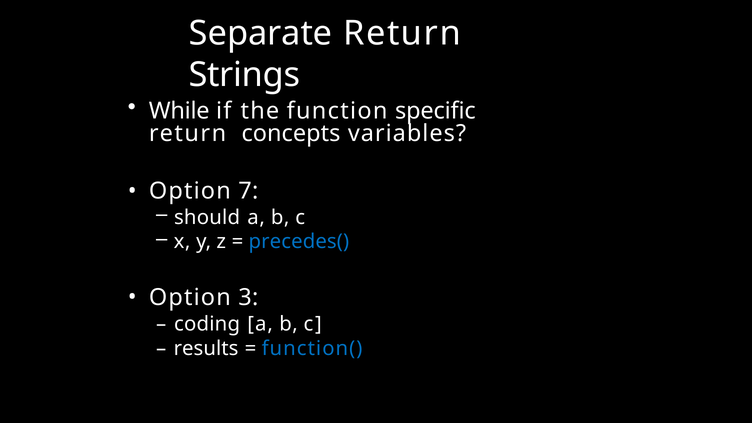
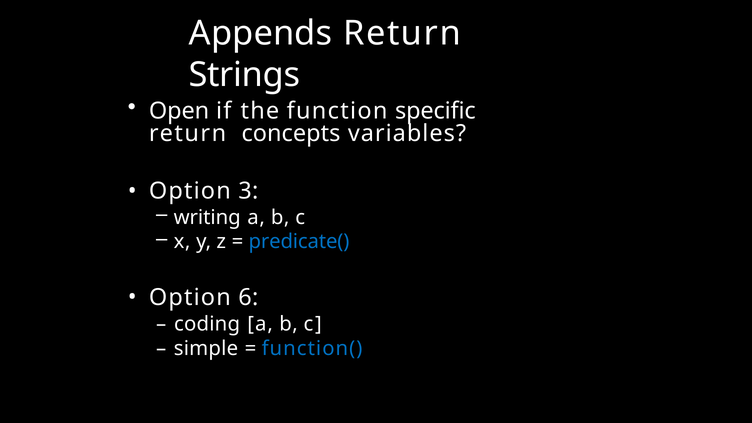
Separate: Separate -> Appends
While: While -> Open
7: 7 -> 3
should: should -> writing
precedes(: precedes( -> predicate(
3: 3 -> 6
results: results -> simple
